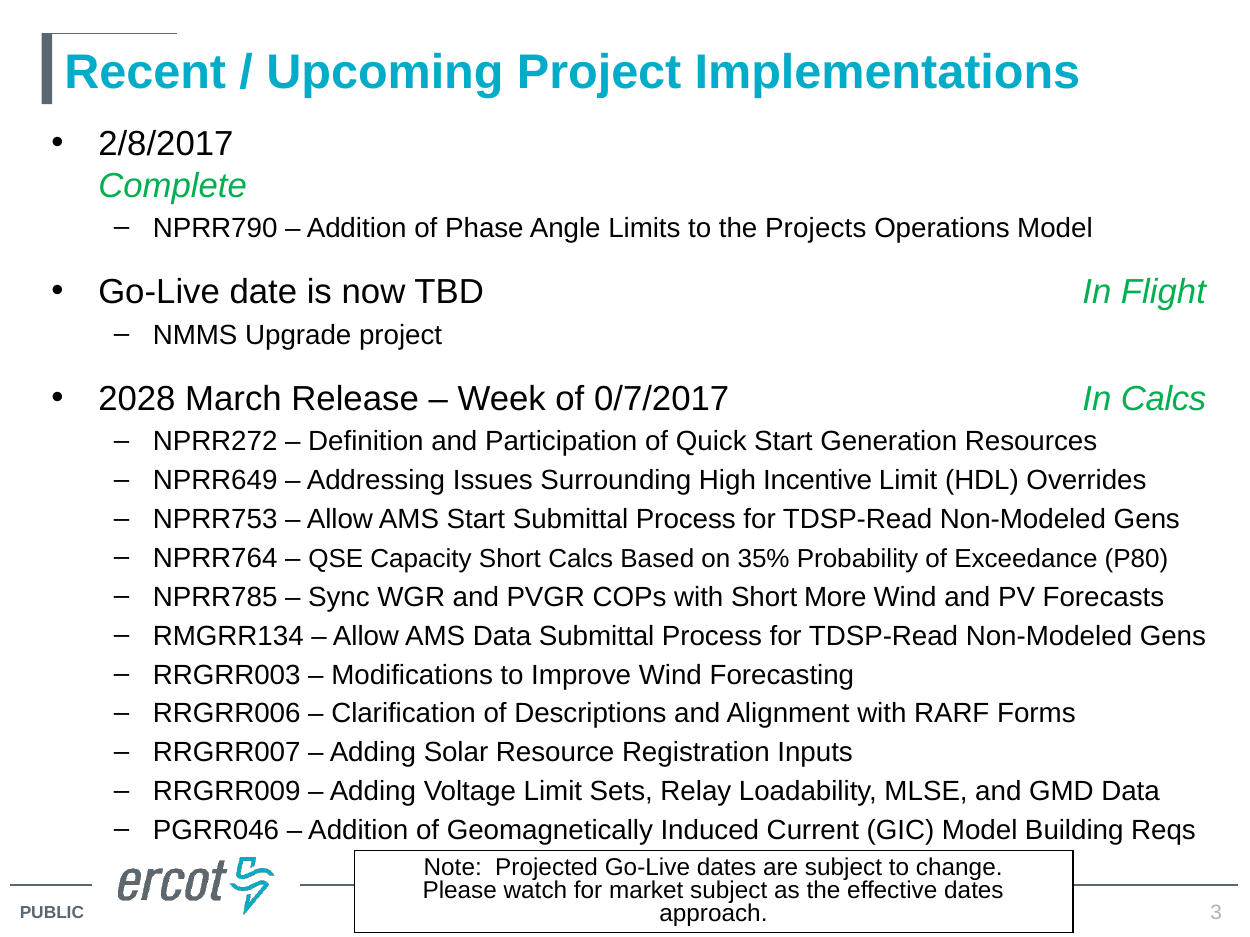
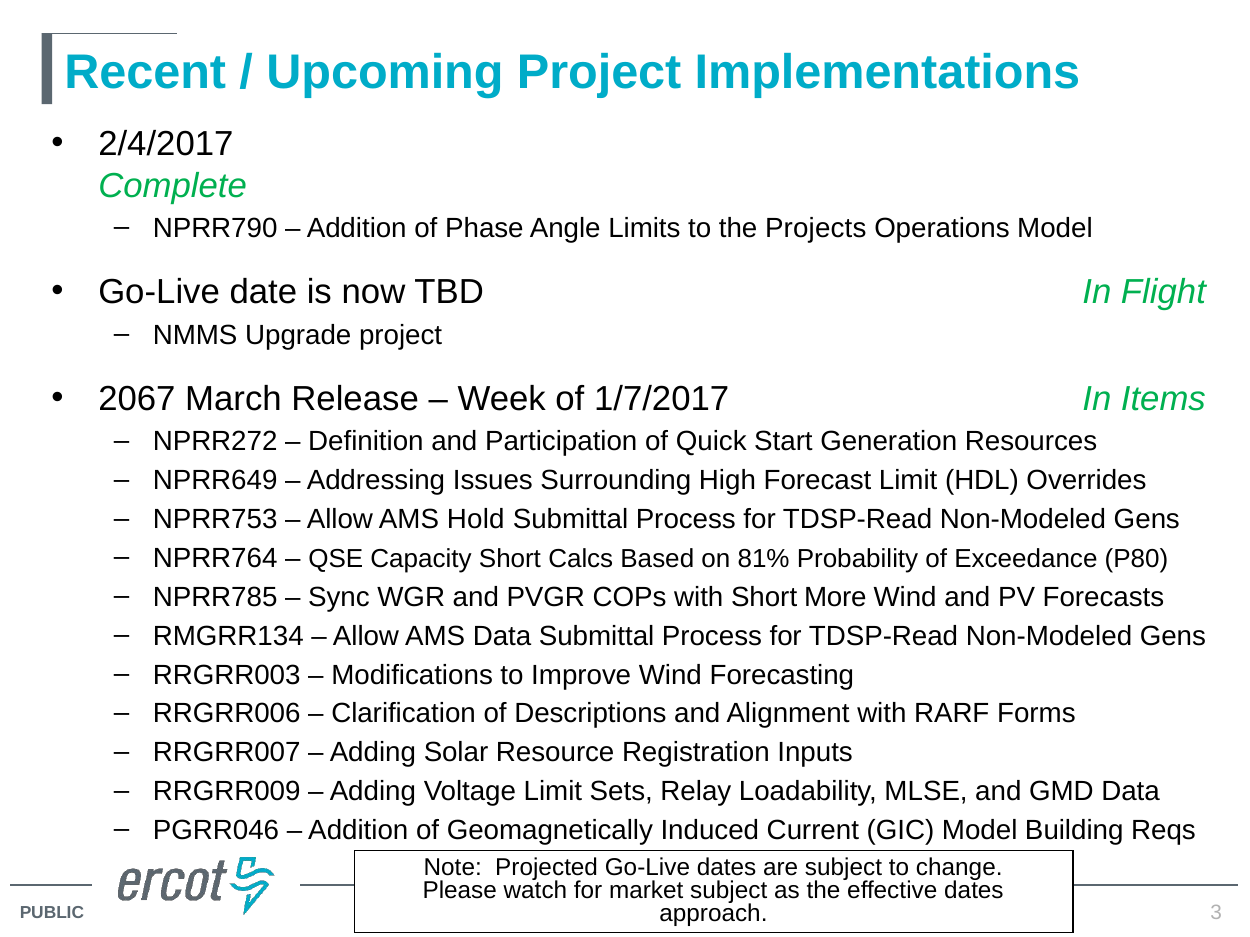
2/8/2017: 2/8/2017 -> 2/4/2017
2028: 2028 -> 2067
0/7/2017: 0/7/2017 -> 1/7/2017
In Calcs: Calcs -> Items
Incentive: Incentive -> Forecast
AMS Start: Start -> Hold
35%: 35% -> 81%
